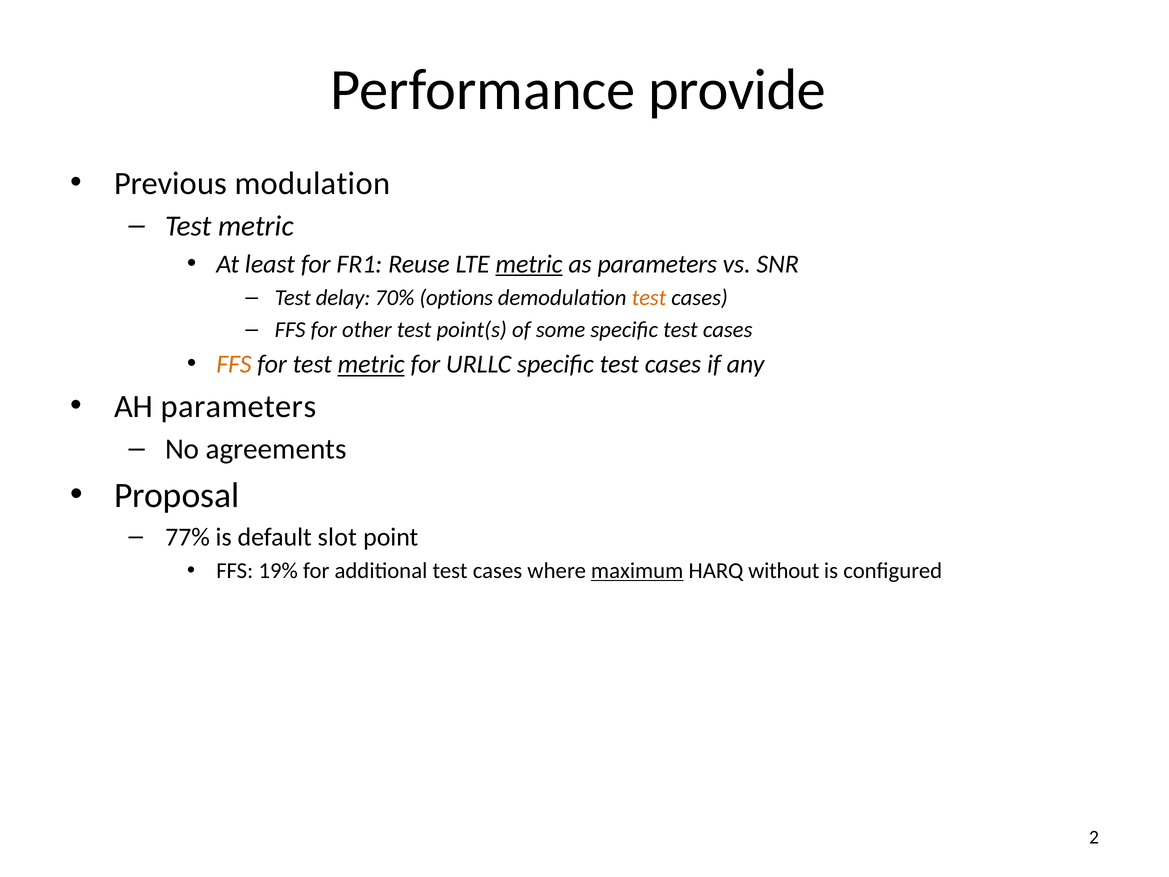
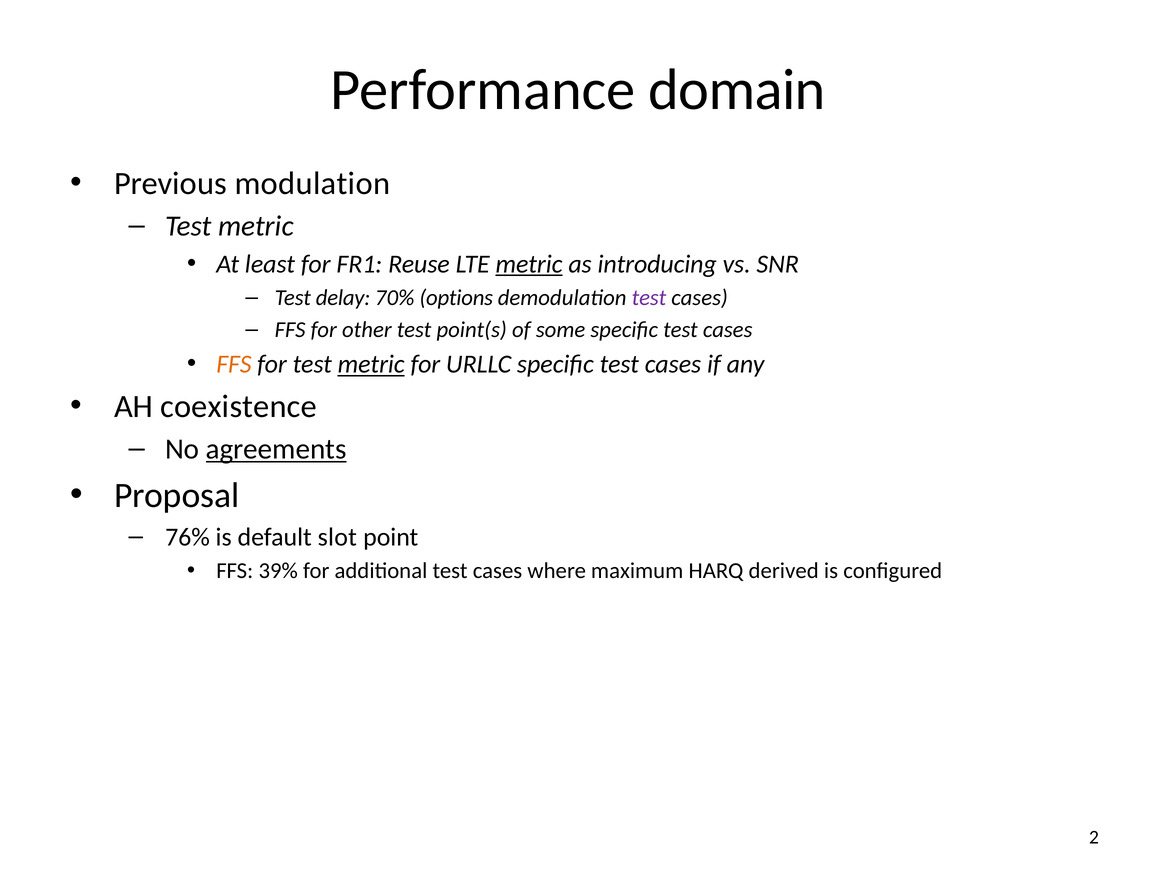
provide: provide -> domain
as parameters: parameters -> introducing
test at (649, 298) colour: orange -> purple
AH parameters: parameters -> coexistence
agreements underline: none -> present
77%: 77% -> 76%
19%: 19% -> 39%
maximum underline: present -> none
without: without -> derived
